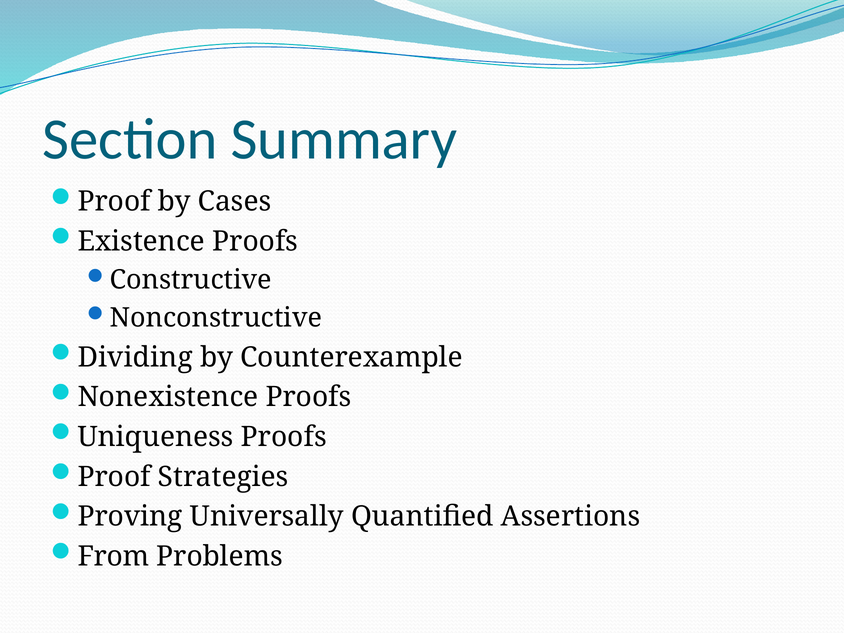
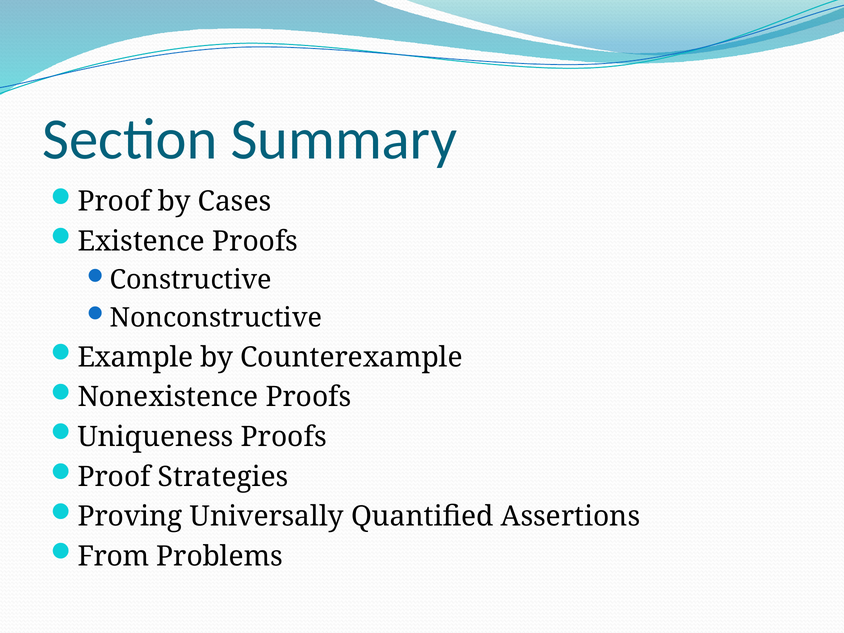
Dividing: Dividing -> Example
